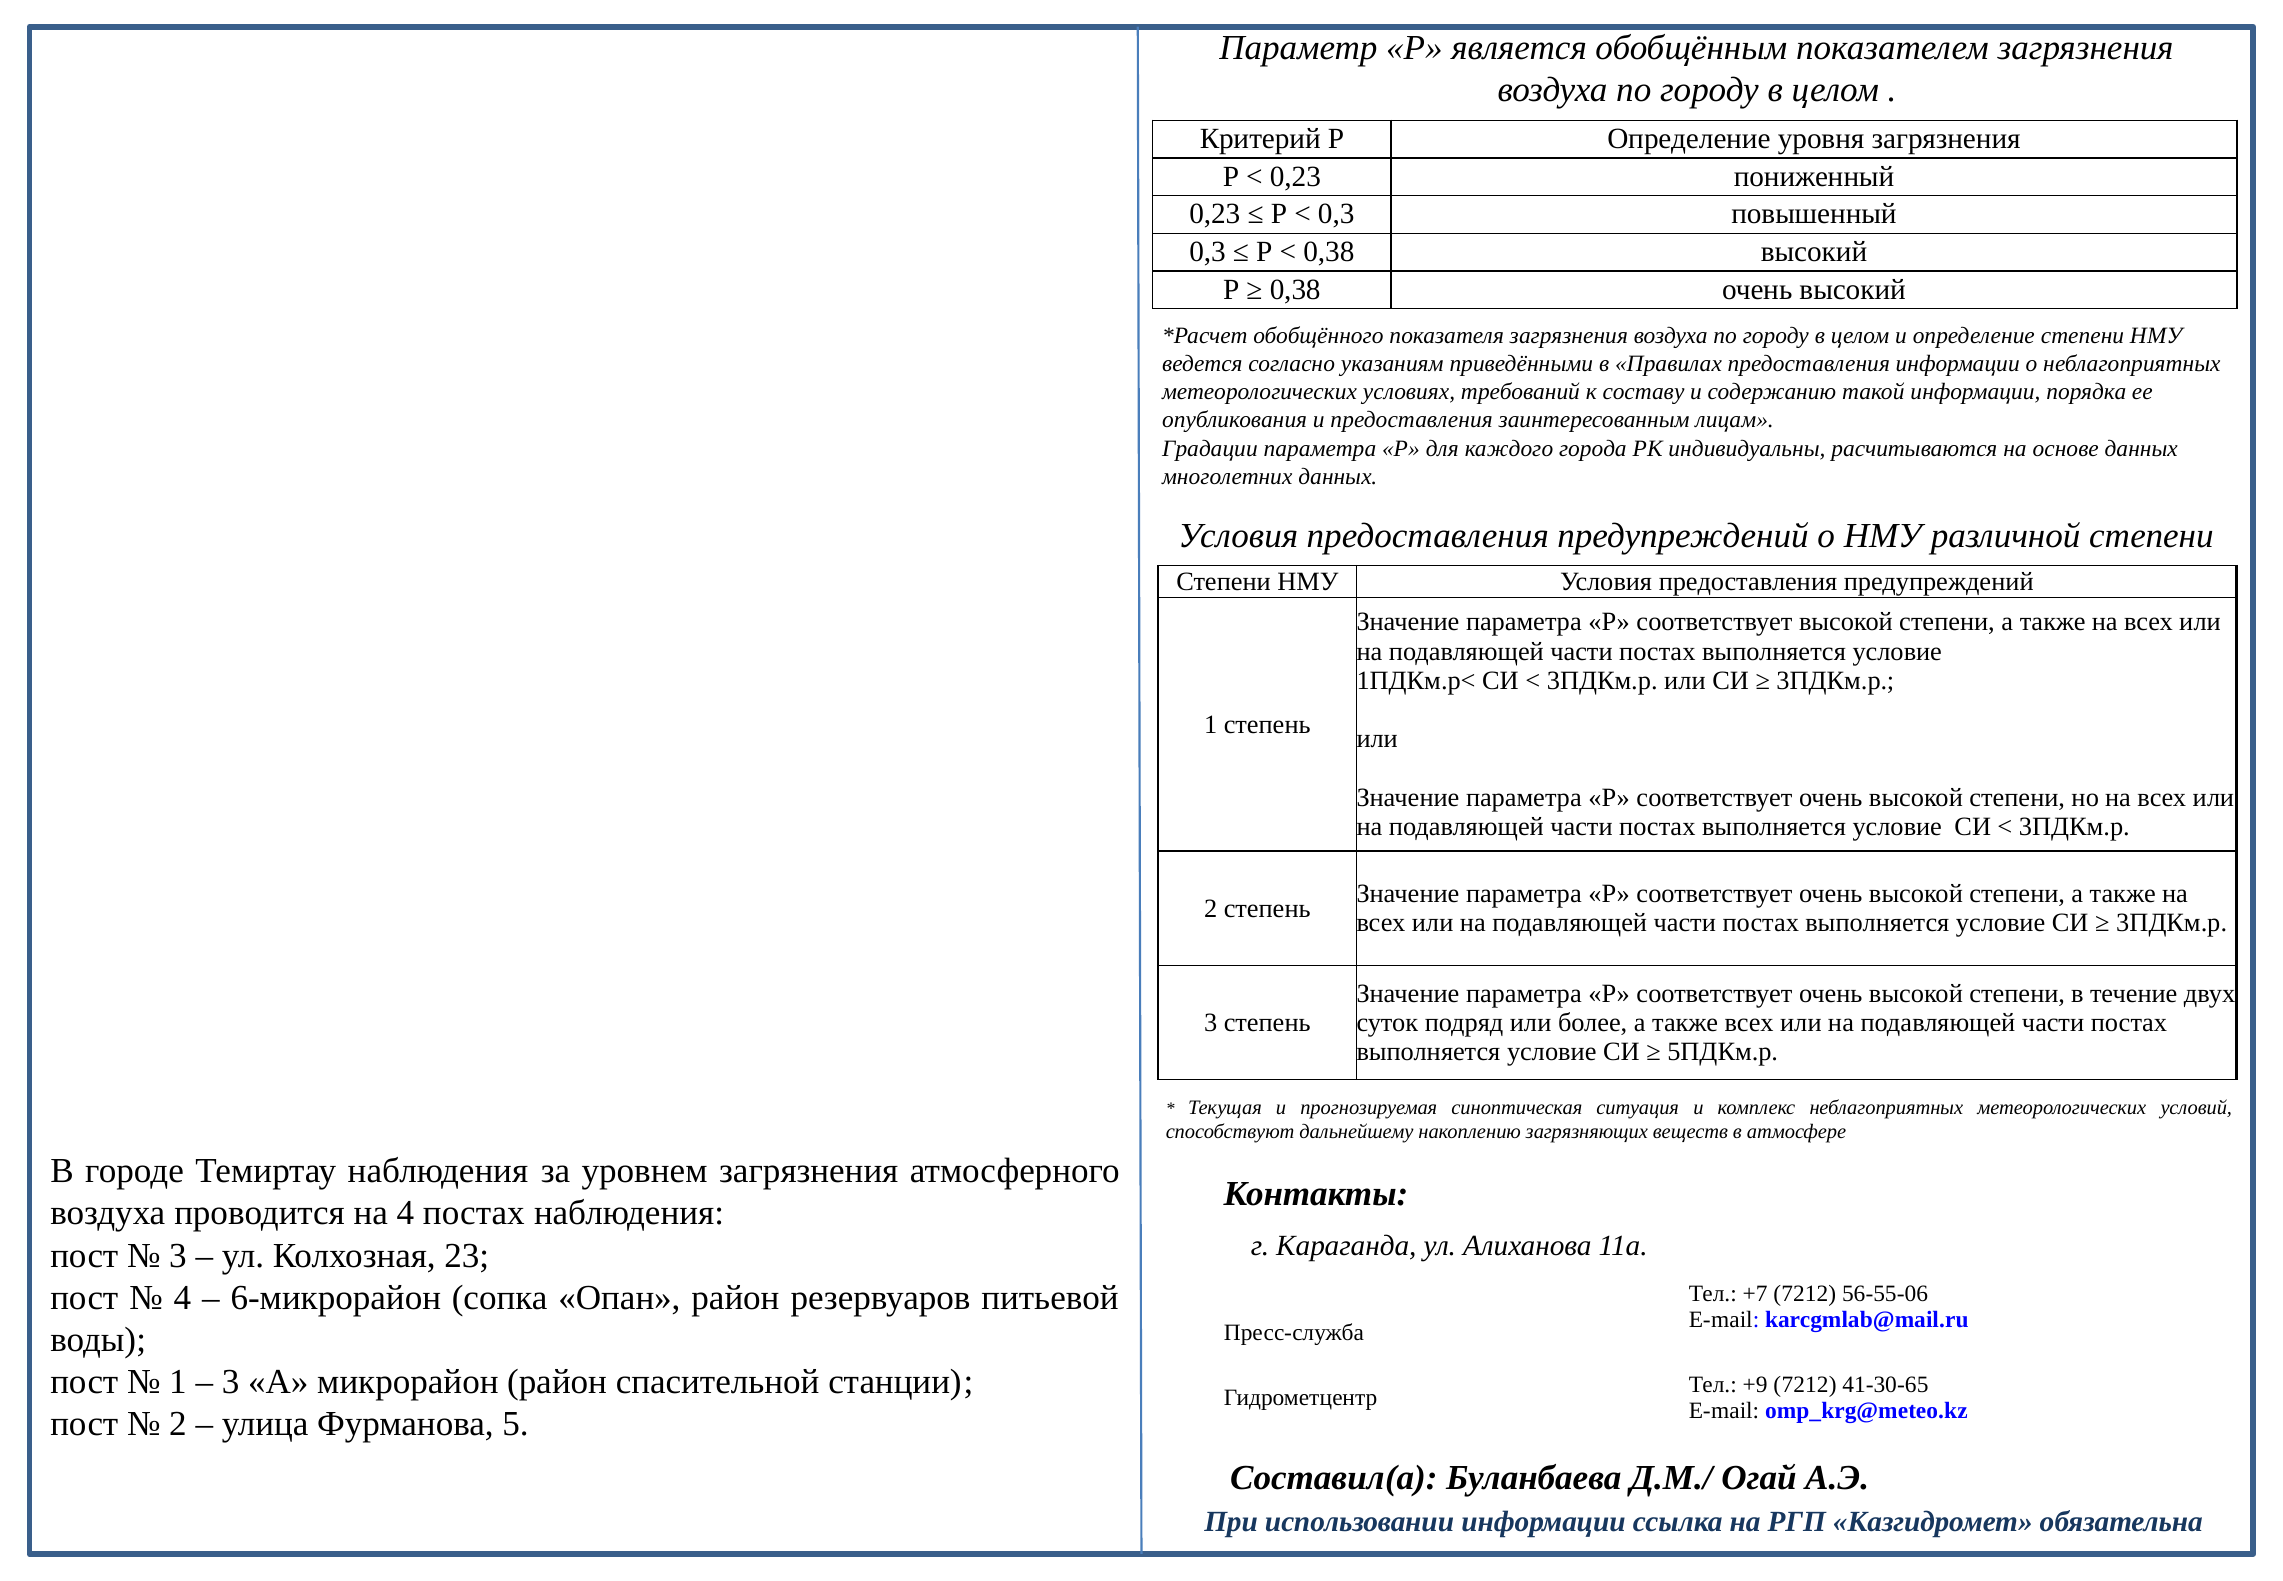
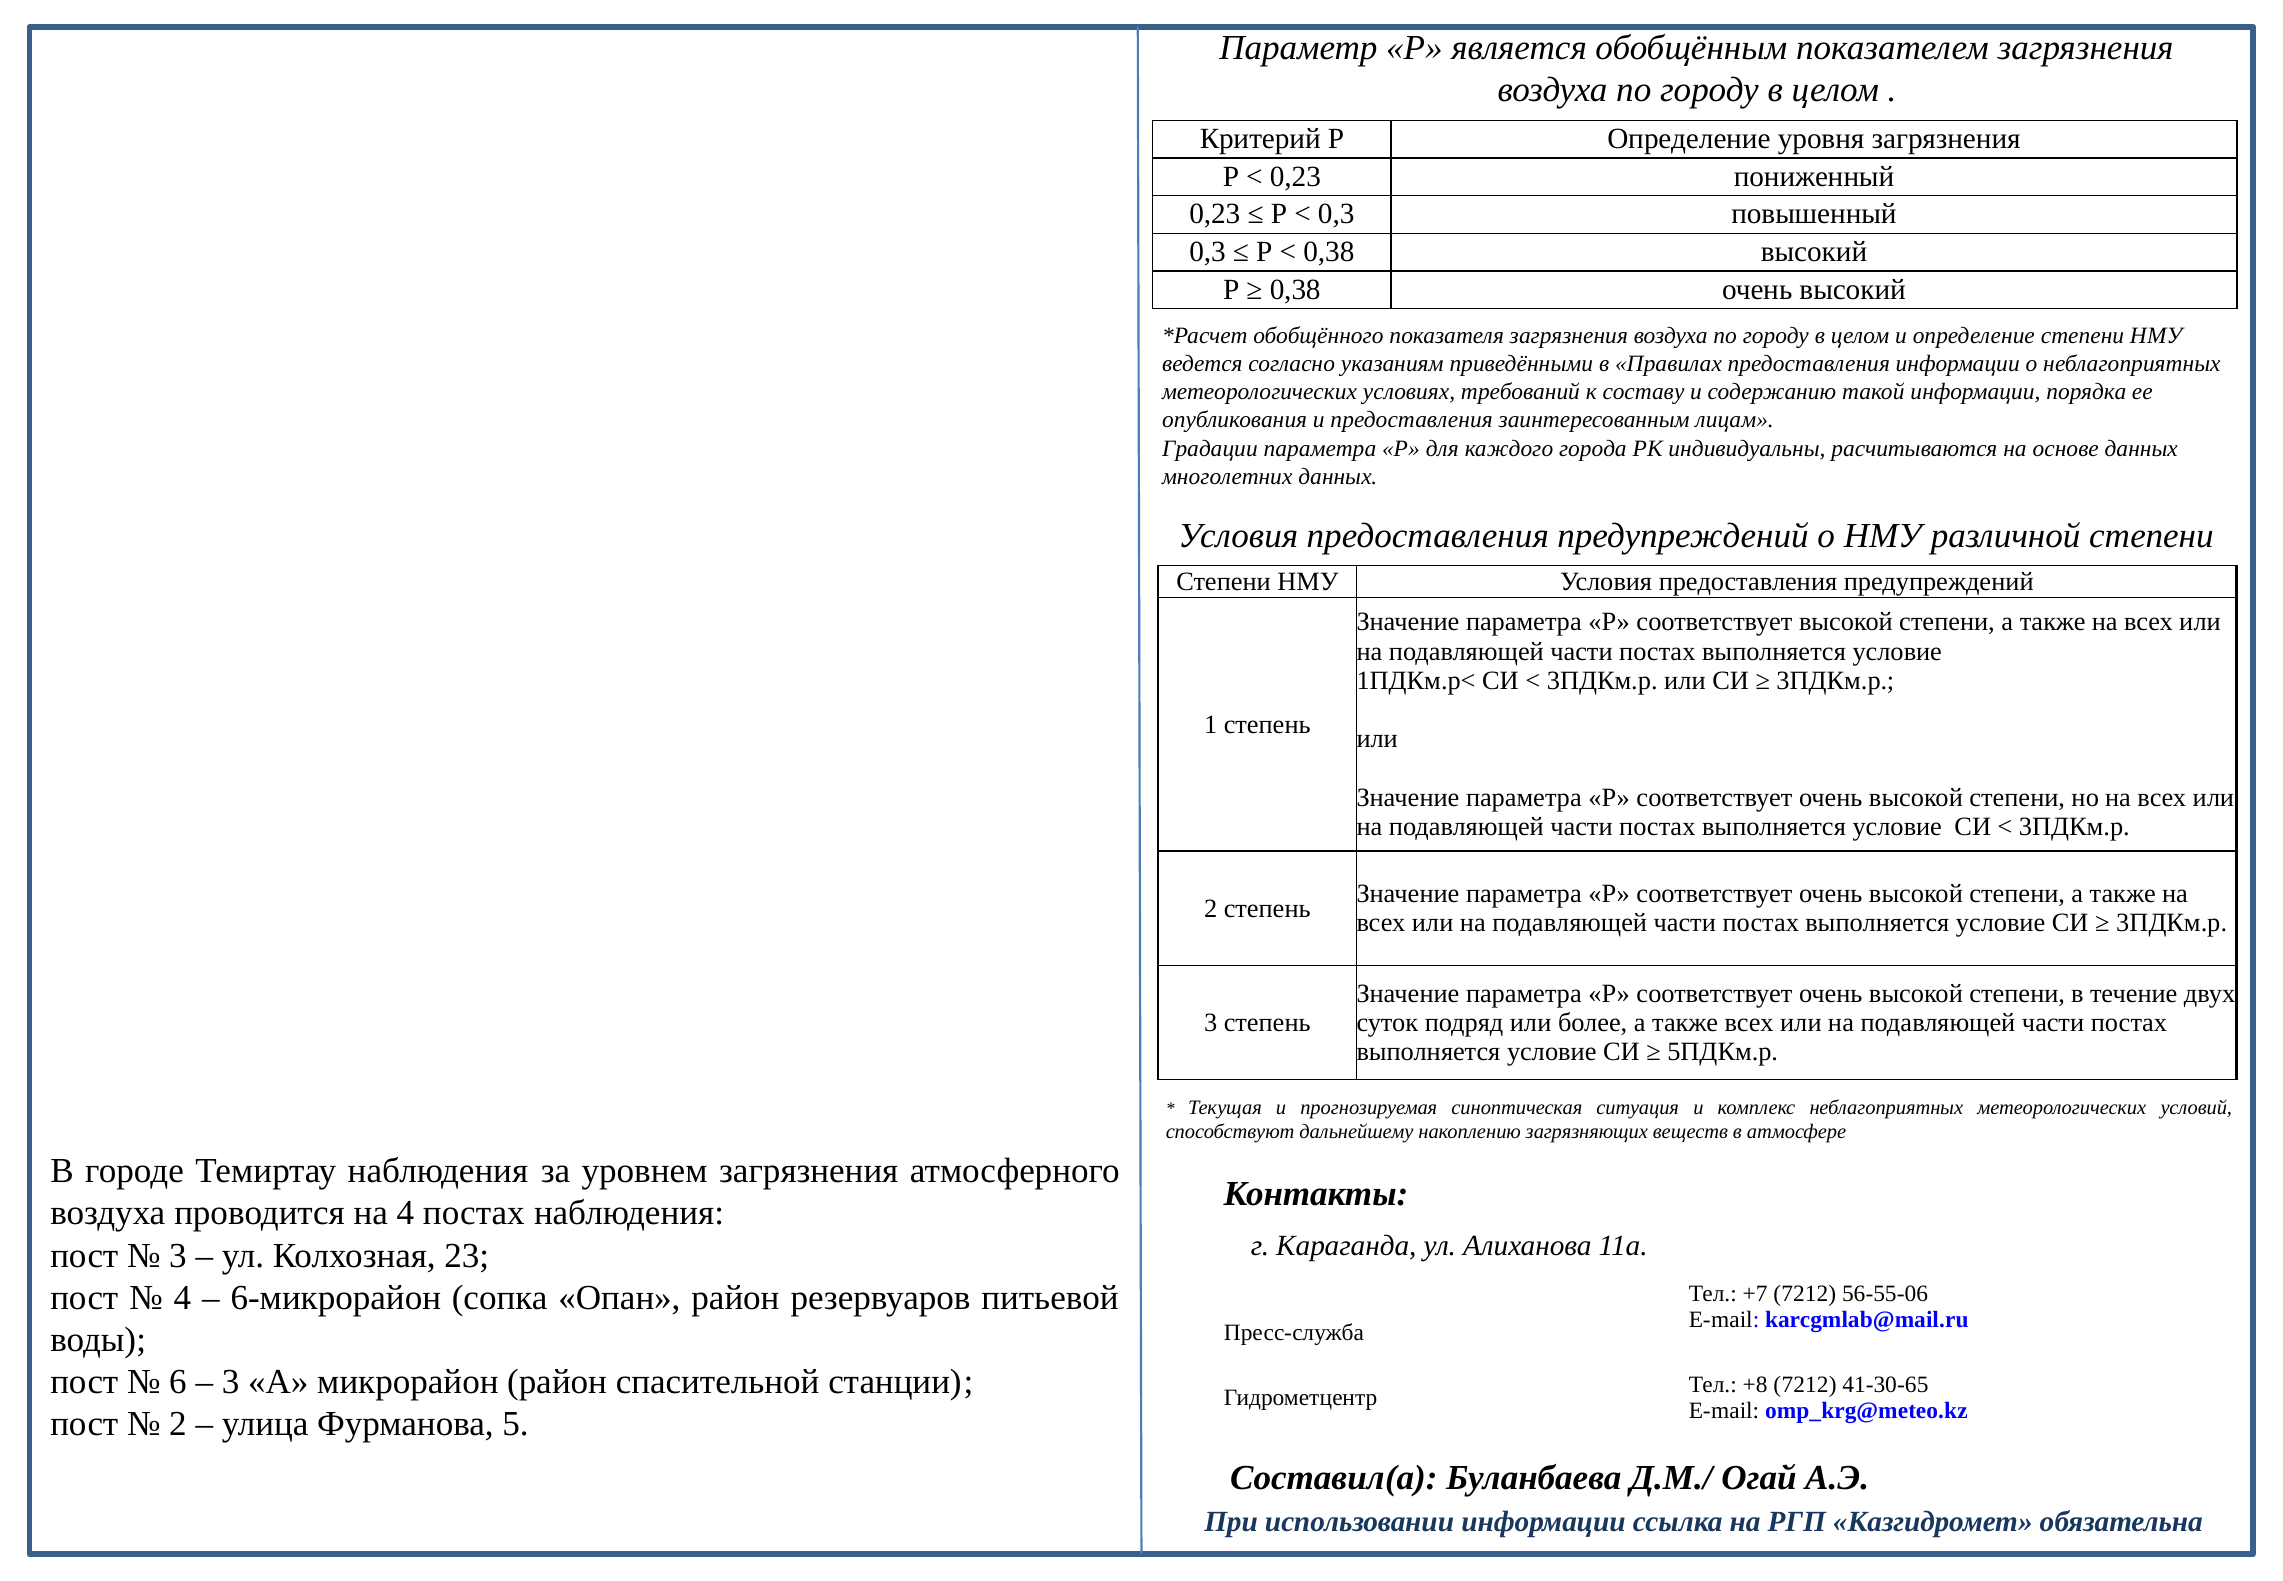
1 at (178, 1382): 1 -> 6
+9: +9 -> +8
